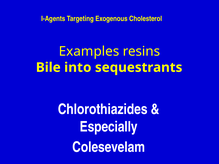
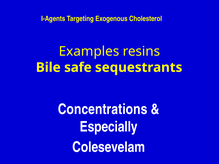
into: into -> safe
Chlorothiazides: Chlorothiazides -> Concentrations
